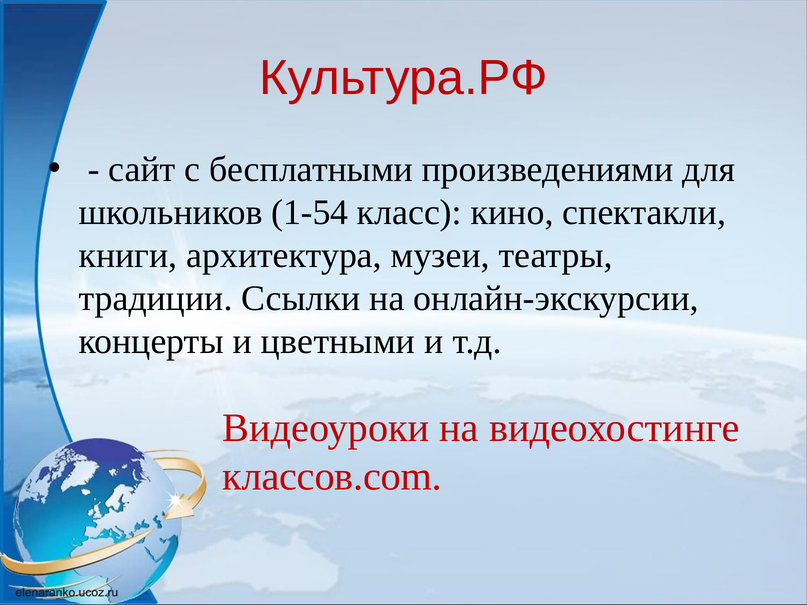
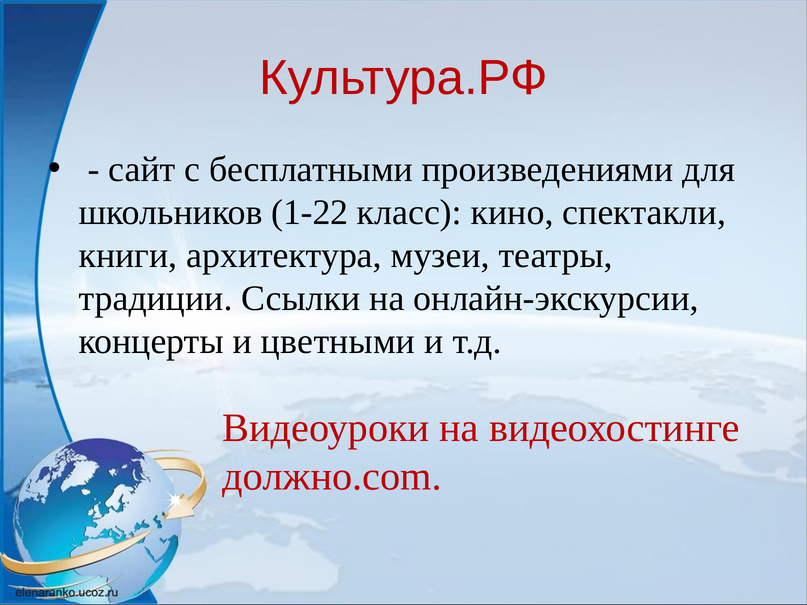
1-54: 1-54 -> 1-22
классов.com: классов.com -> должно.com
